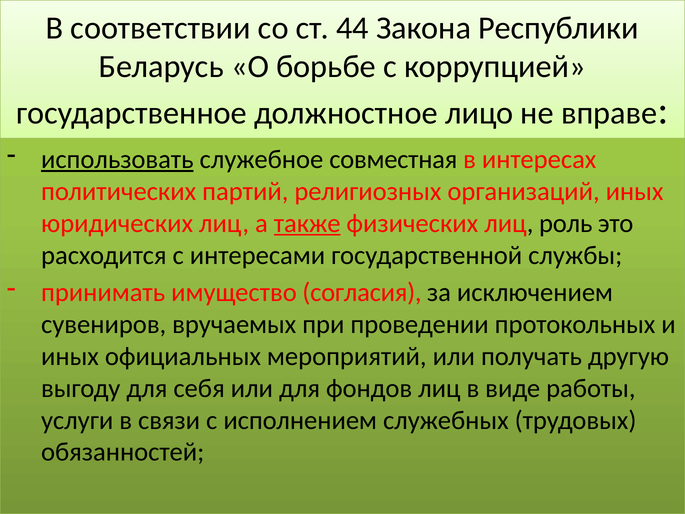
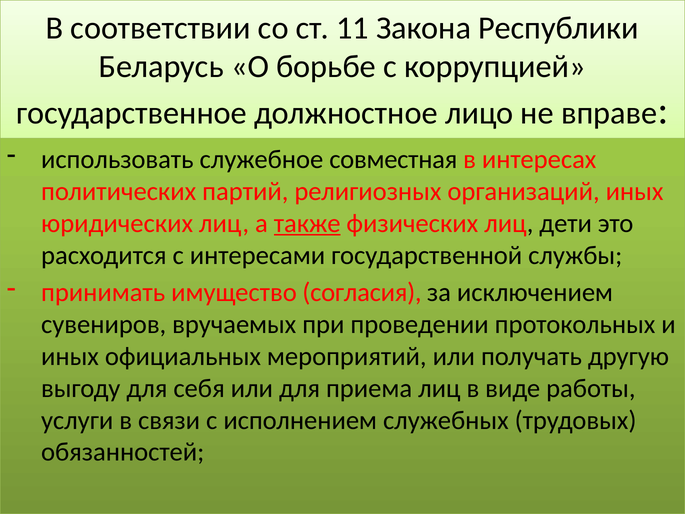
44: 44 -> 11
использовать underline: present -> none
роль: роль -> дети
фондов: фондов -> приема
